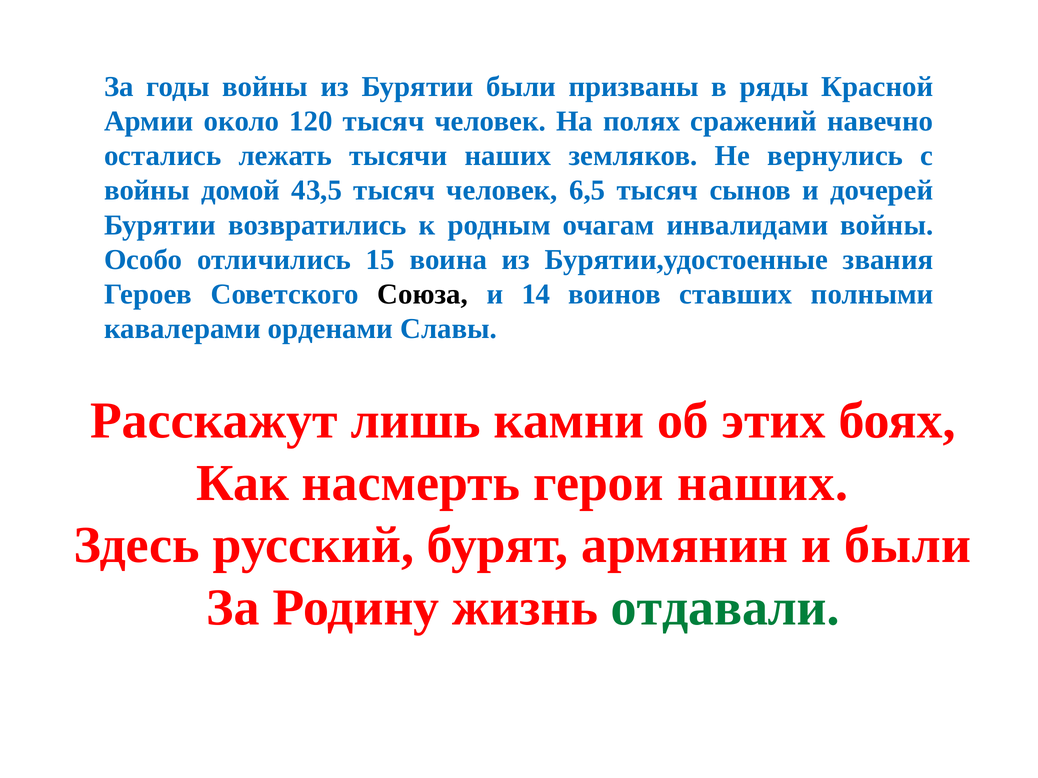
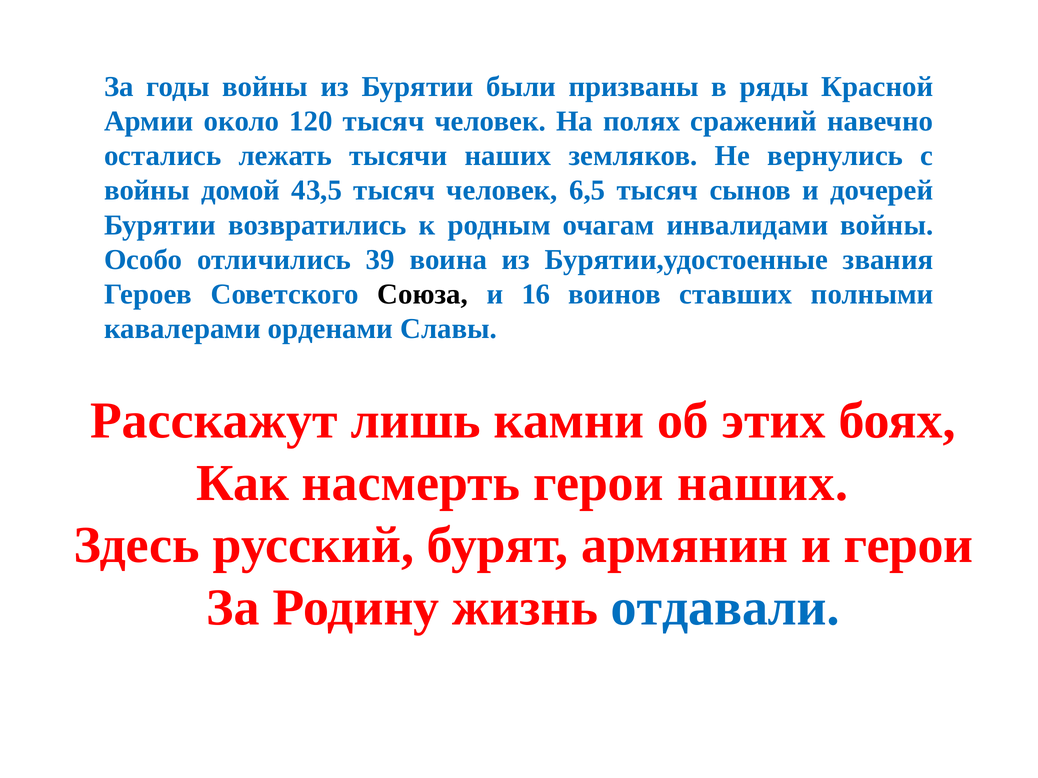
15: 15 -> 39
14: 14 -> 16
и были: были -> герои
отдавали colour: green -> blue
